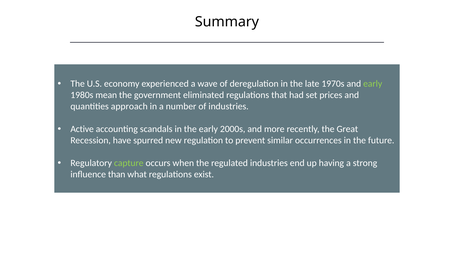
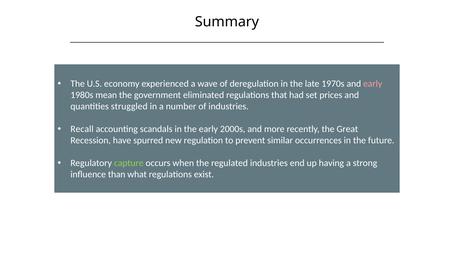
early at (373, 84) colour: light green -> pink
approach: approach -> struggled
Active: Active -> Recall
